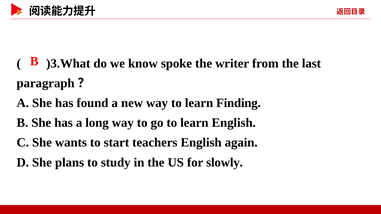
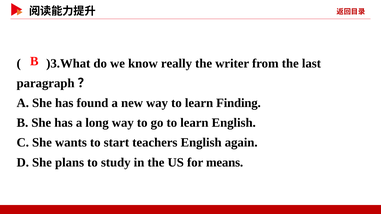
spoke: spoke -> really
slowly: slowly -> means
